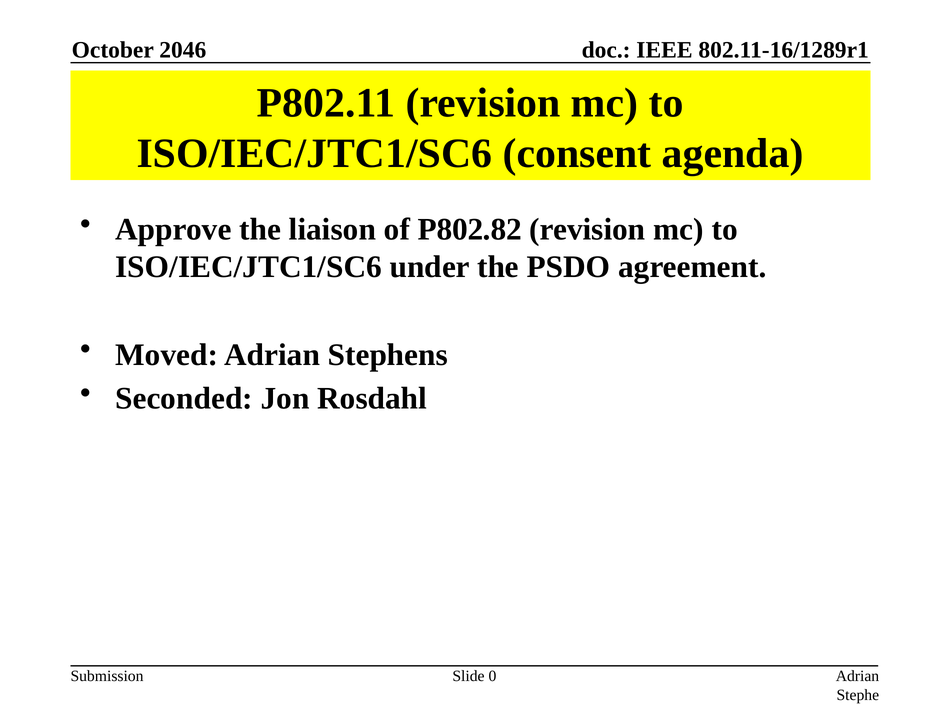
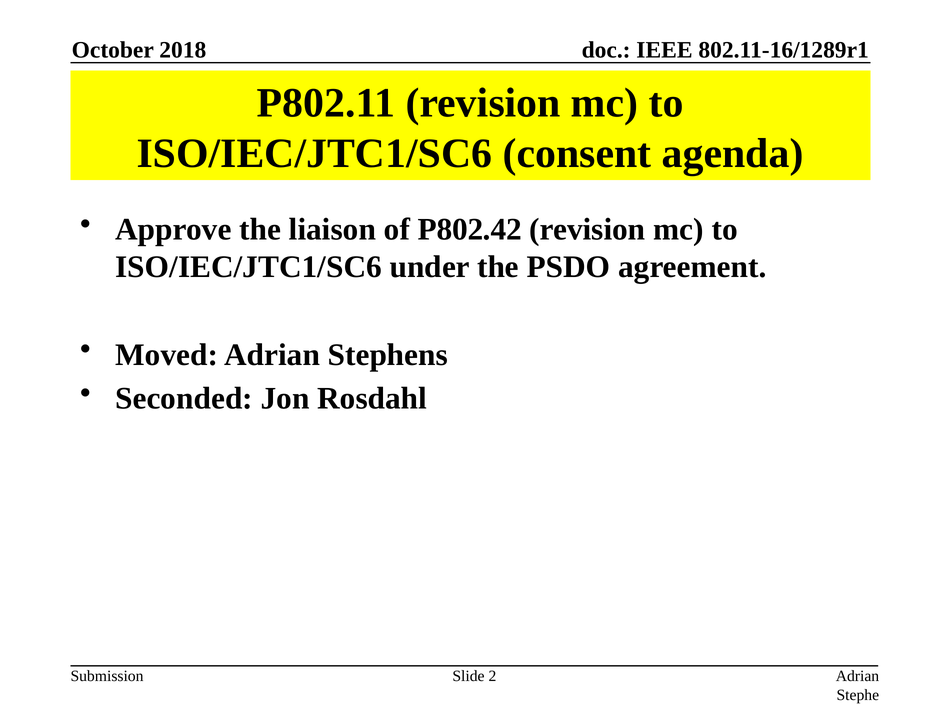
2046: 2046 -> 2018
P802.82: P802.82 -> P802.42
0: 0 -> 2
